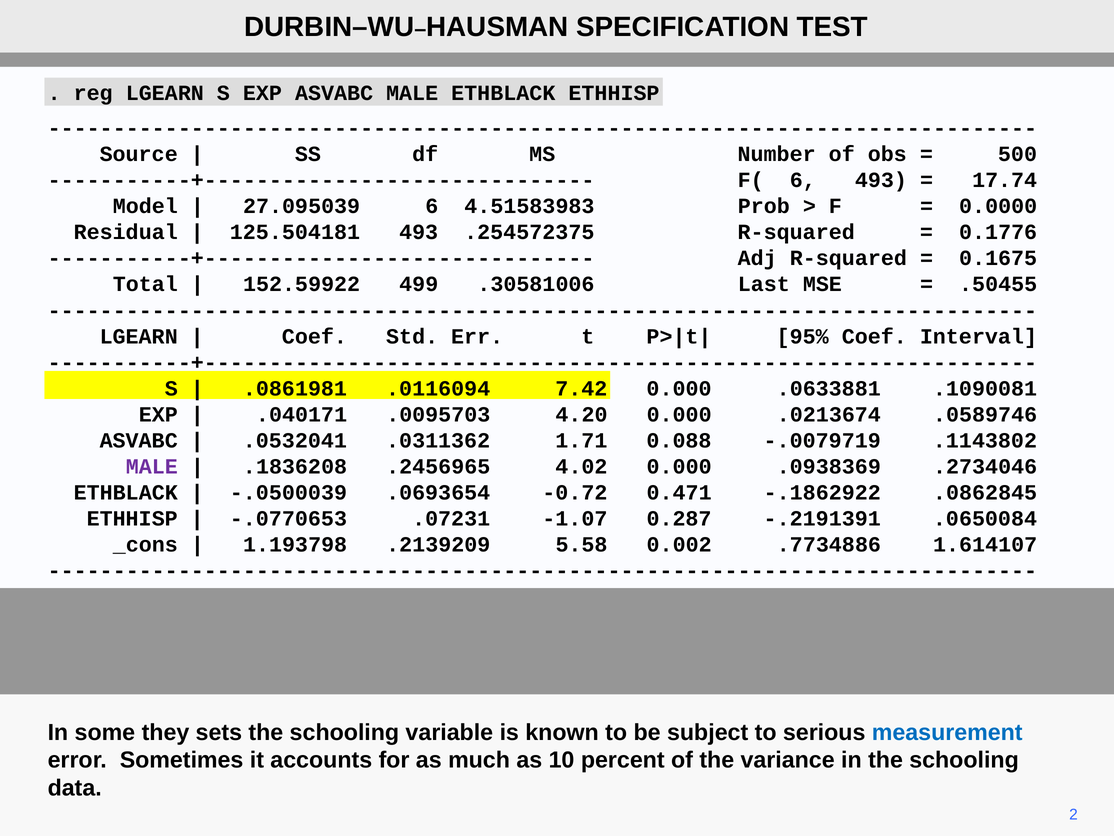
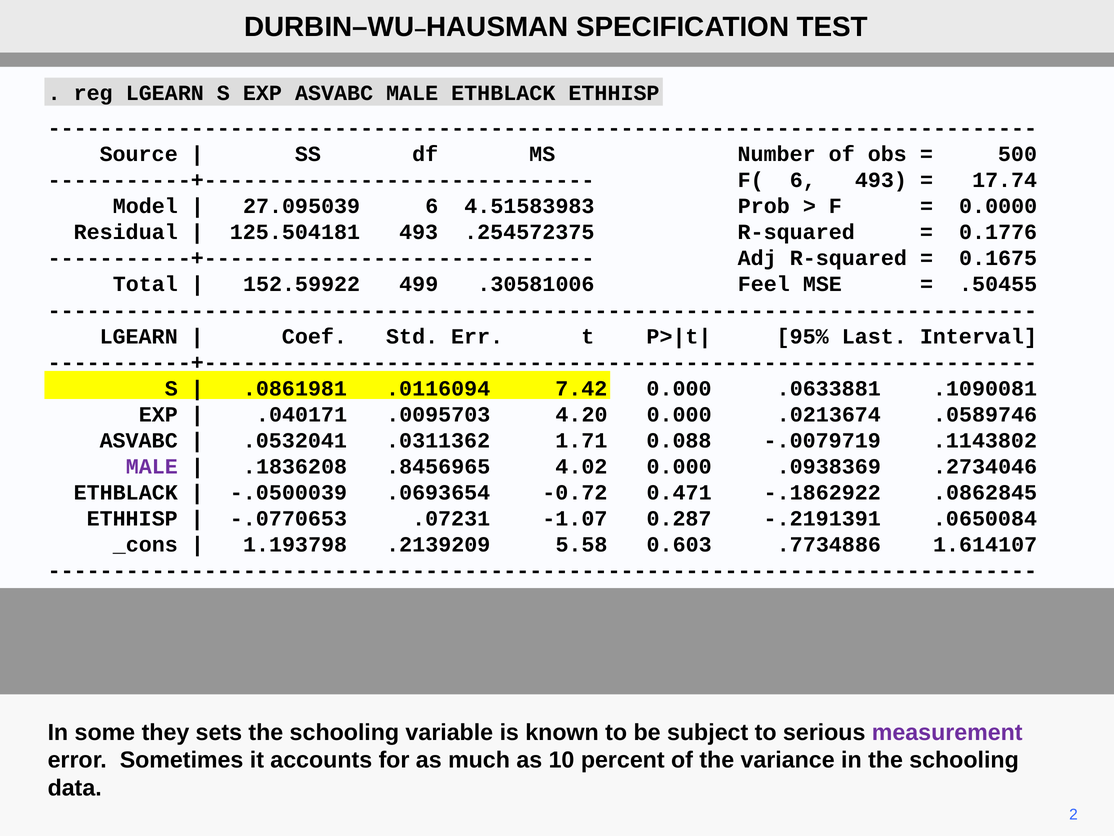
Last: Last -> Feel
95% Coef: Coef -> Last
.2456965: .2456965 -> .8456965
0.002: 0.002 -> 0.603
measurement colour: blue -> purple
